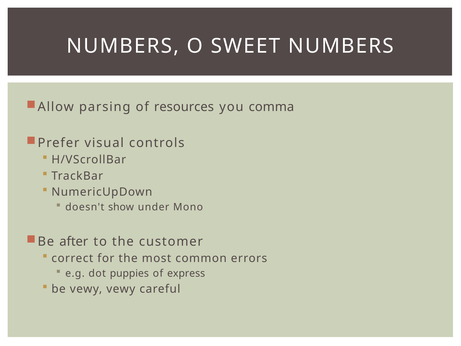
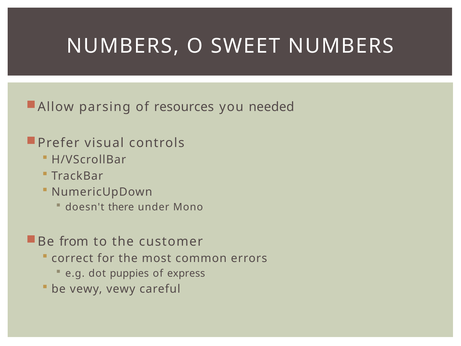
comma: comma -> needed
show: show -> there
after: after -> from
